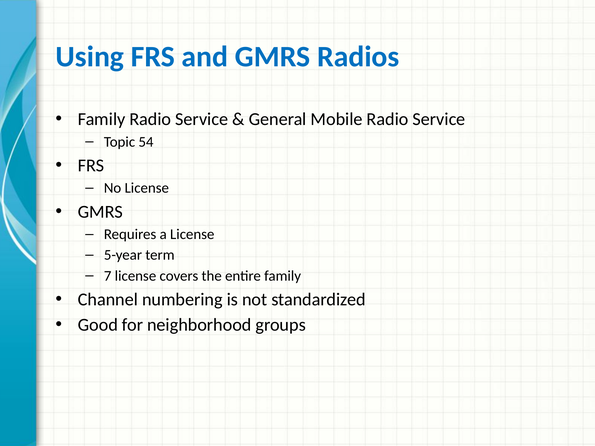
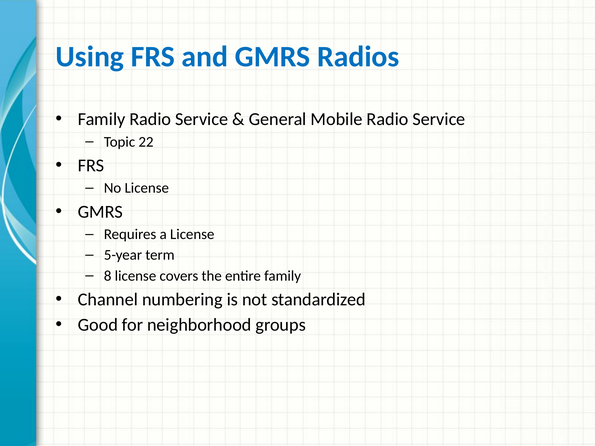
54: 54 -> 22
7: 7 -> 8
